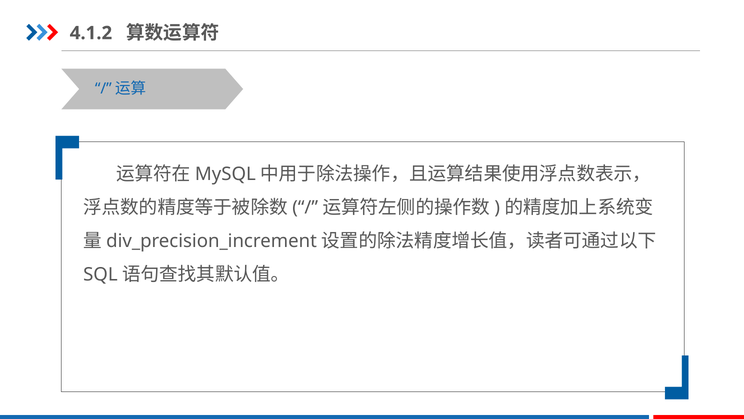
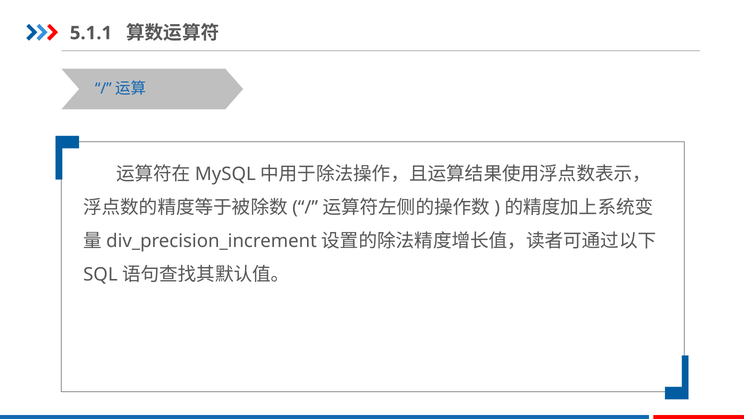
4.1.2: 4.1.2 -> 5.1.1
